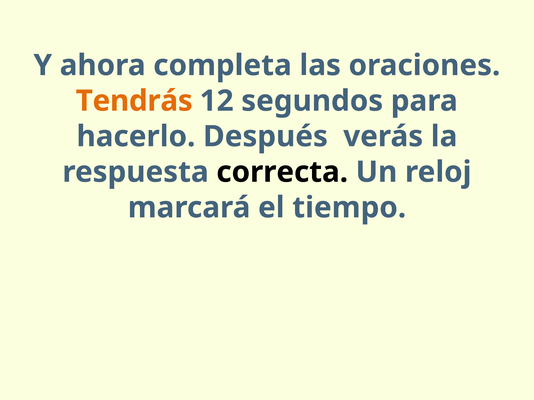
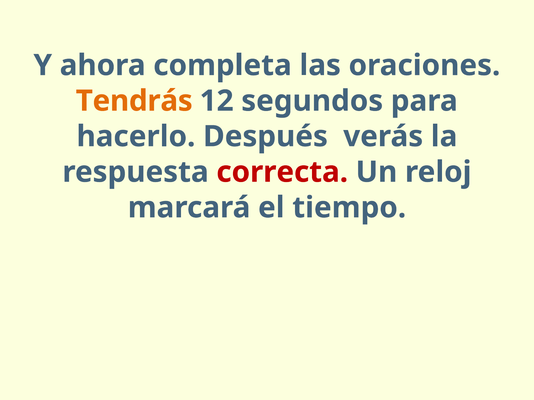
correcta colour: black -> red
